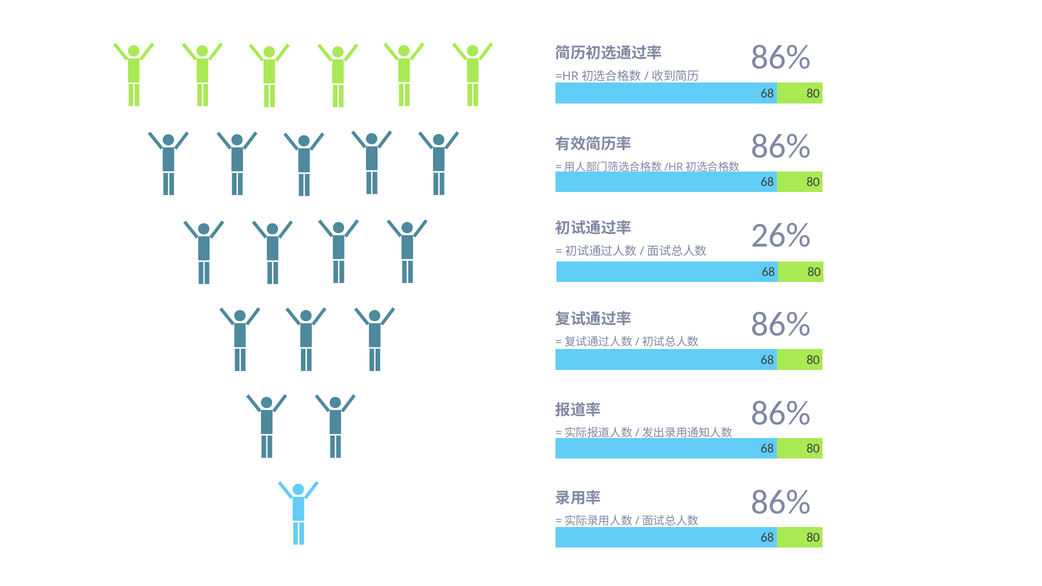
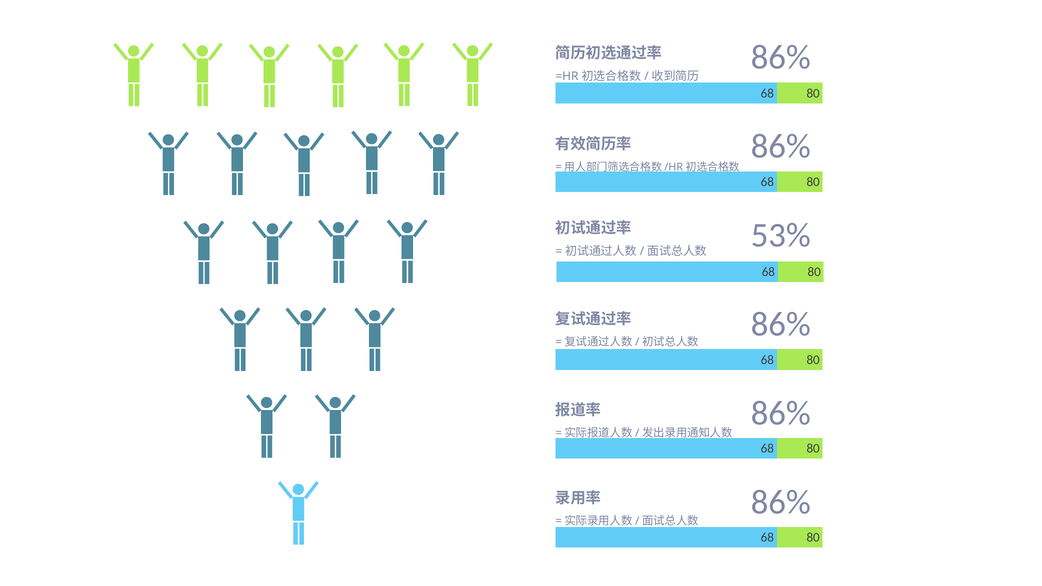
26%: 26% -> 53%
